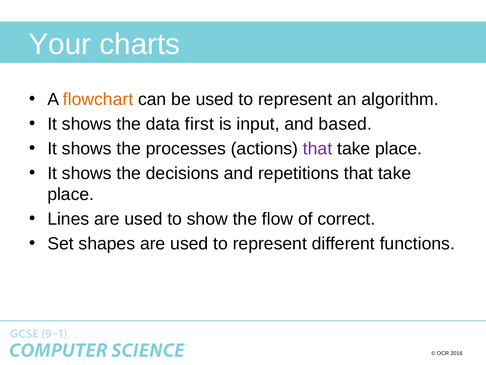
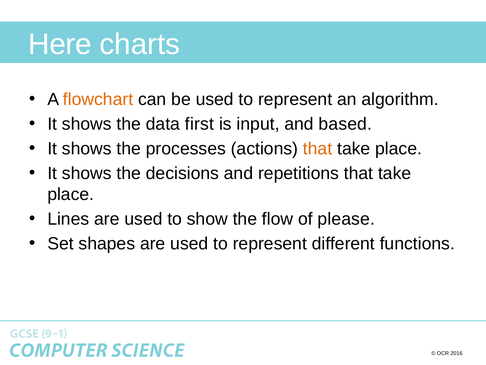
Your: Your -> Here
that at (318, 148) colour: purple -> orange
correct: correct -> please
